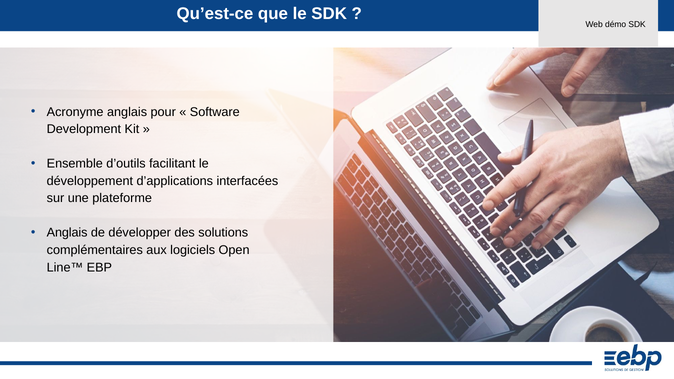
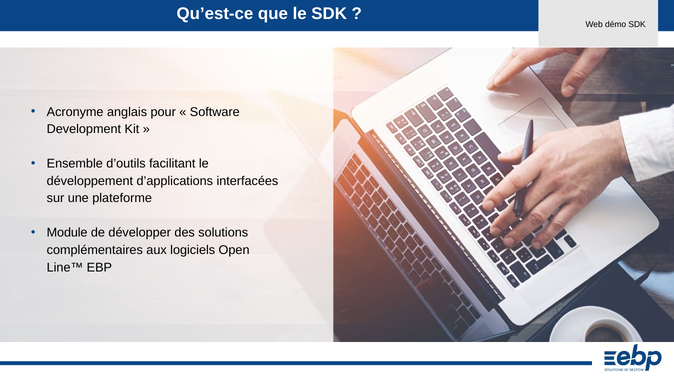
Anglais at (67, 233): Anglais -> Module
